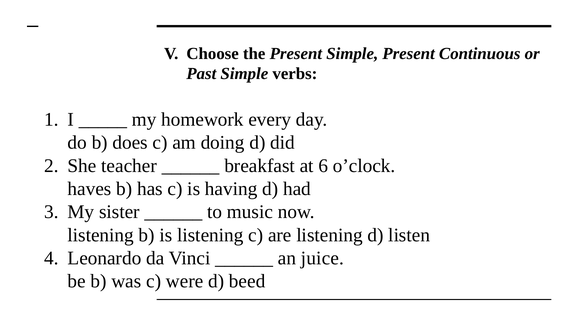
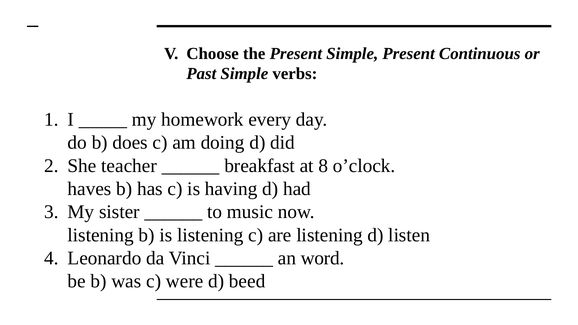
6: 6 -> 8
juice: juice -> word
